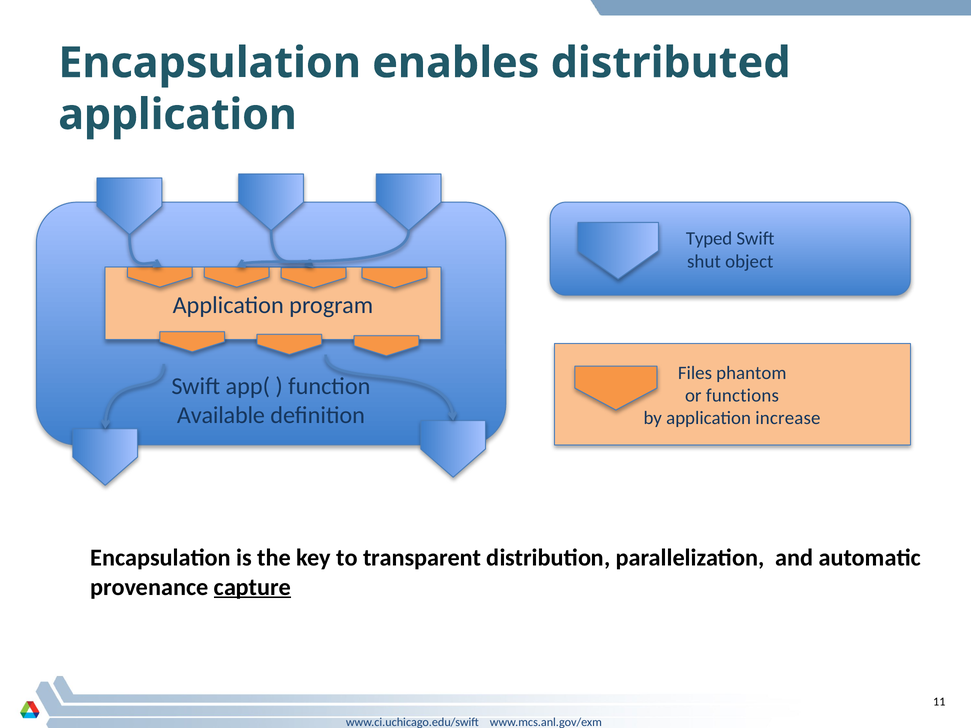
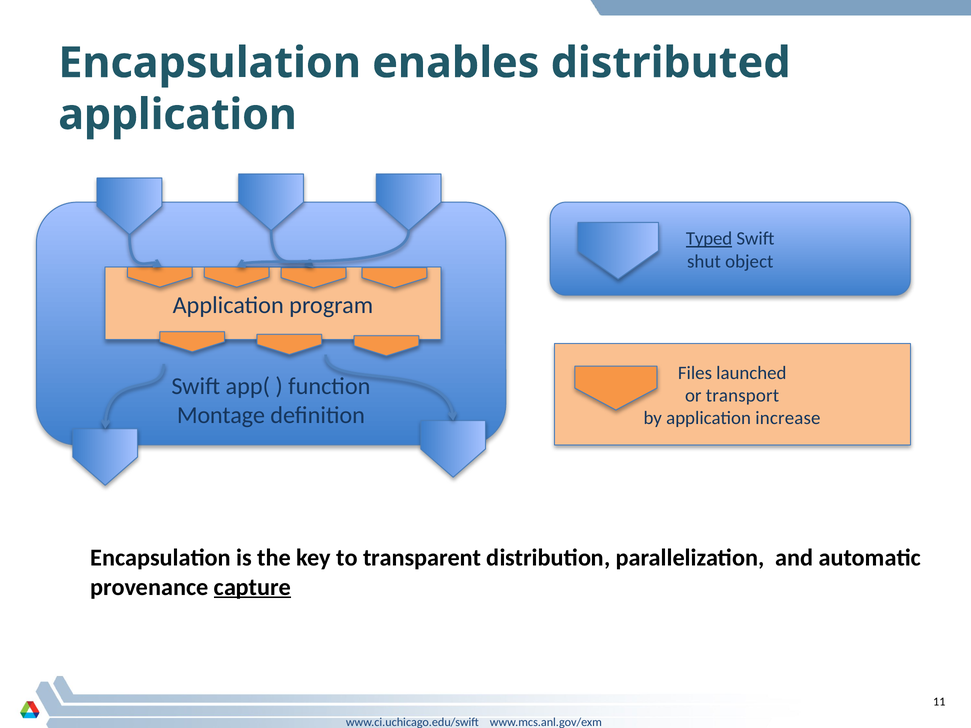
Typed underline: none -> present
phantom: phantom -> launched
functions: functions -> transport
Available: Available -> Montage
